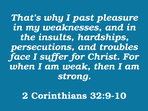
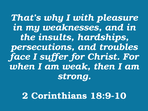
past: past -> with
32:9-10: 32:9-10 -> 18:9-10
